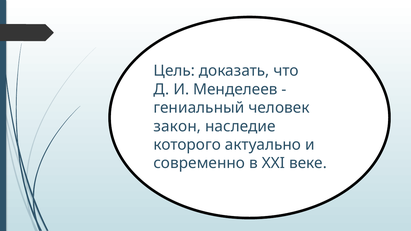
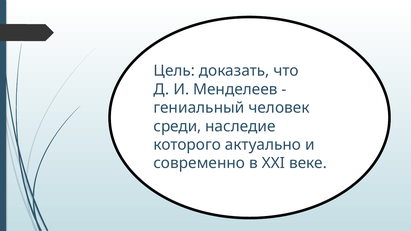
закон: закон -> среди
